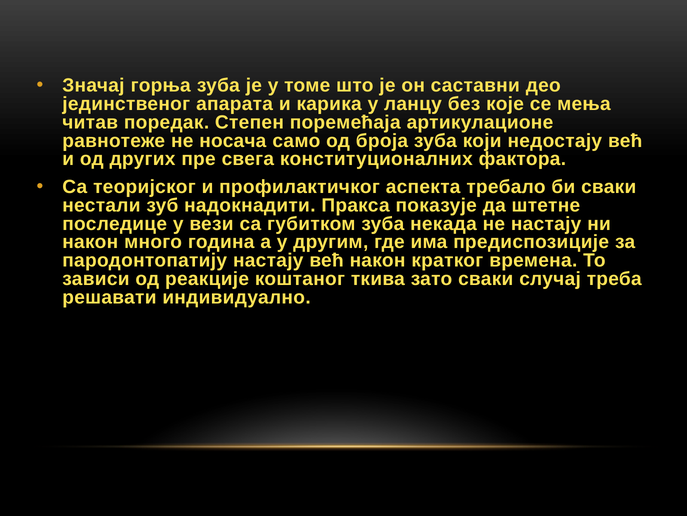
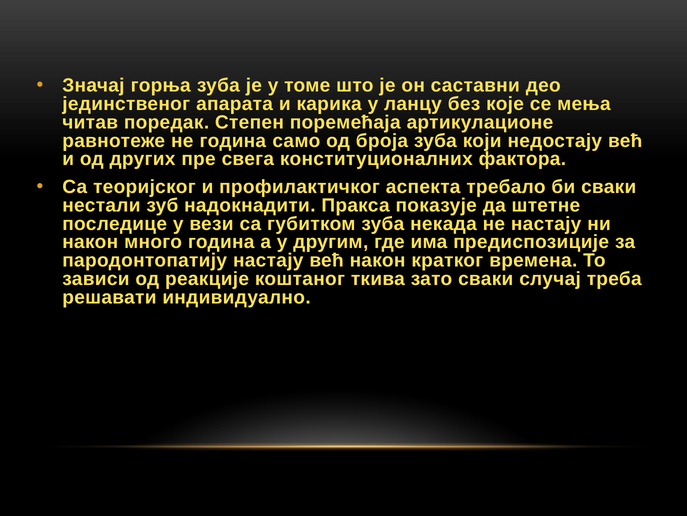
не носача: носача -> година
